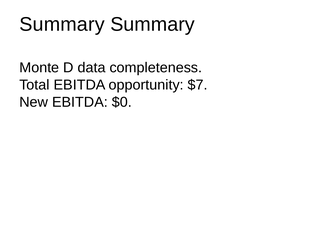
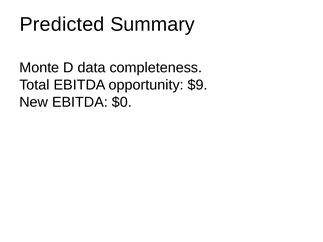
Summary at (62, 25): Summary -> Predicted
$7: $7 -> $9
